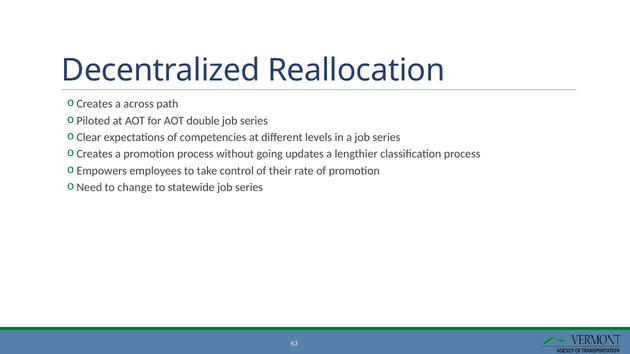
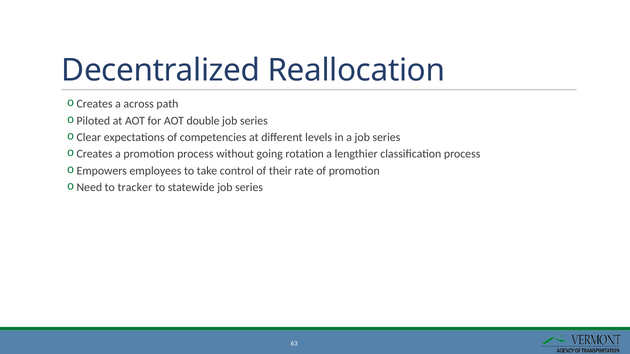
updates: updates -> rotation
change: change -> tracker
